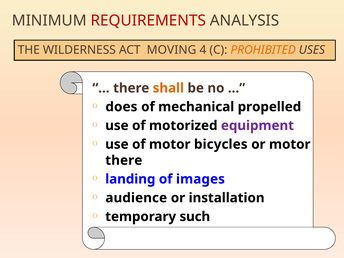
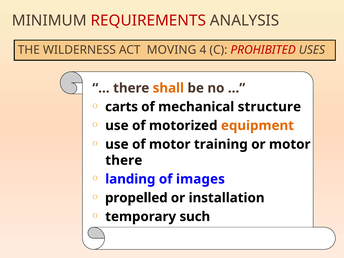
PROHIBITED colour: orange -> red
does: does -> carts
propelled: propelled -> structure
equipment colour: purple -> orange
bicycles: bicycles -> training
audience: audience -> propelled
